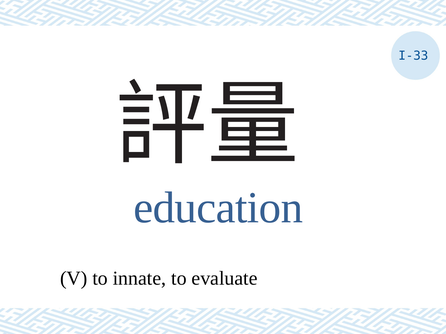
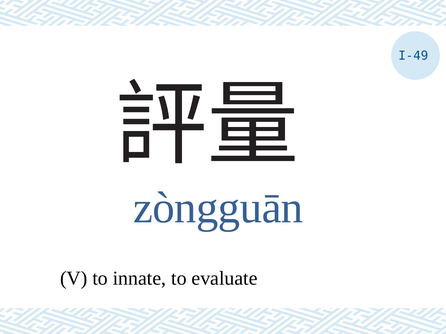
I-33: I-33 -> I-49
education: education -> zòngguān
